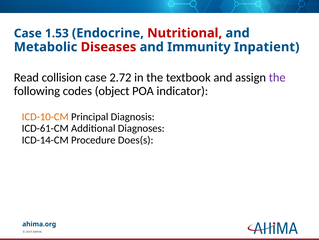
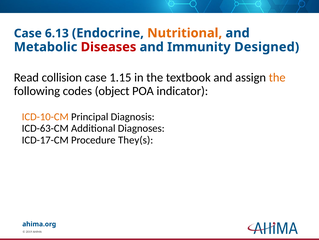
1.53: 1.53 -> 6.13
Nutritional colour: red -> orange
Inpatient: Inpatient -> Designed
2.72: 2.72 -> 1.15
the at (277, 77) colour: purple -> orange
ICD-61-CM: ICD-61-CM -> ICD-63-CM
ICD-14-CM: ICD-14-CM -> ICD-17-CM
Does(s: Does(s -> They(s
